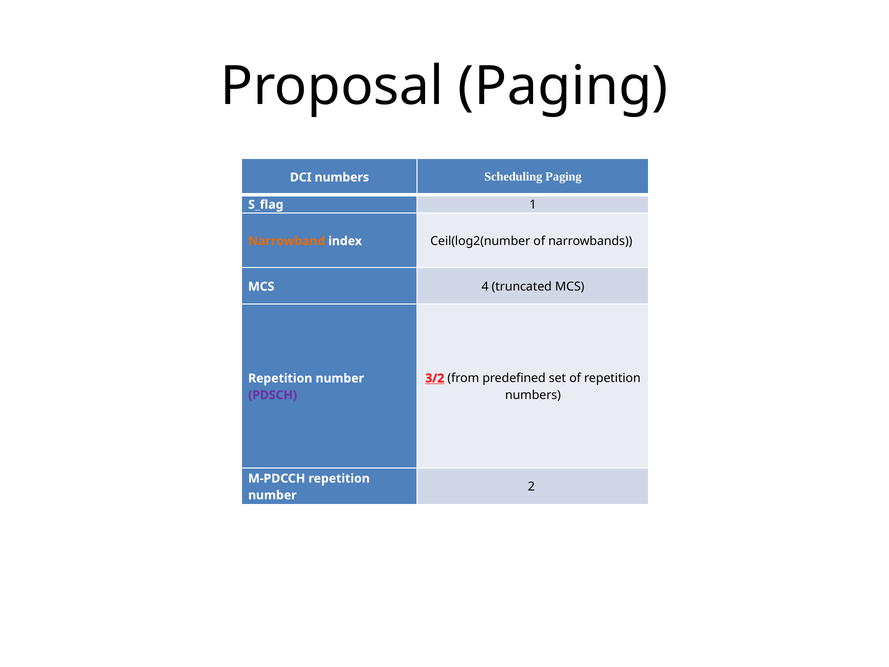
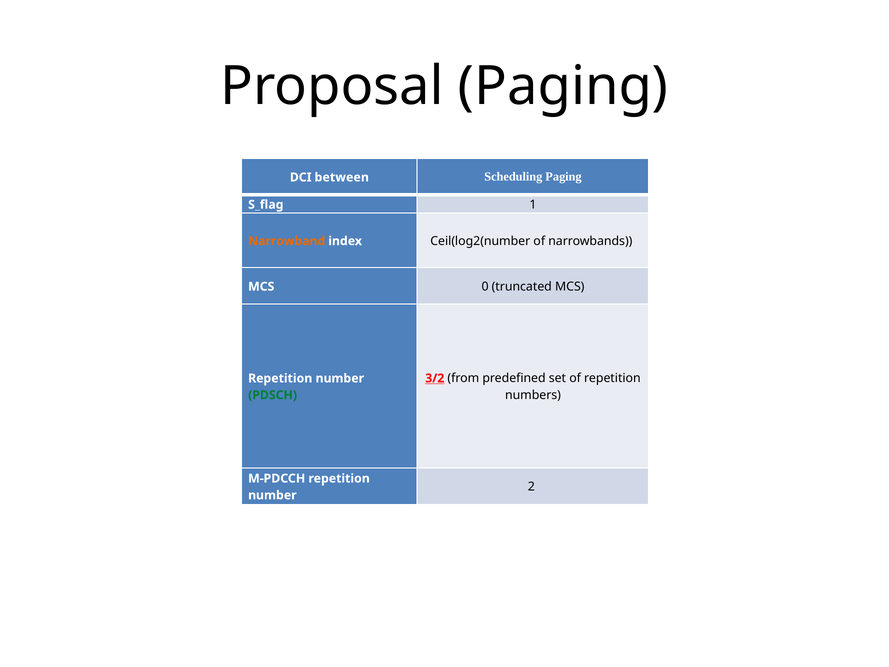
DCI numbers: numbers -> between
4: 4 -> 0
PDSCH colour: purple -> green
